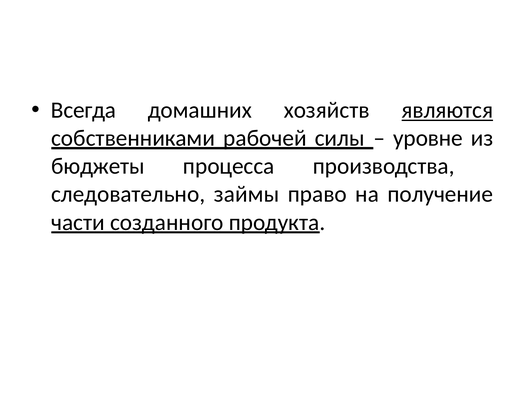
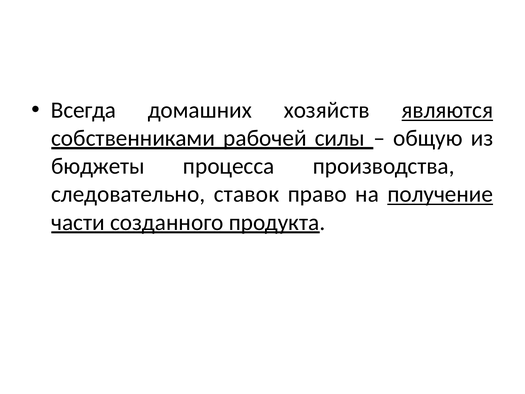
уровне: уровне -> общую
займы: займы -> ставок
получение underline: none -> present
